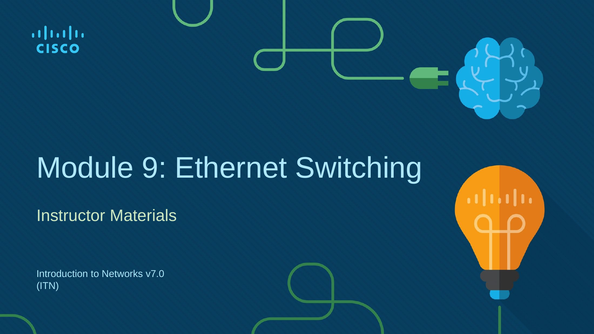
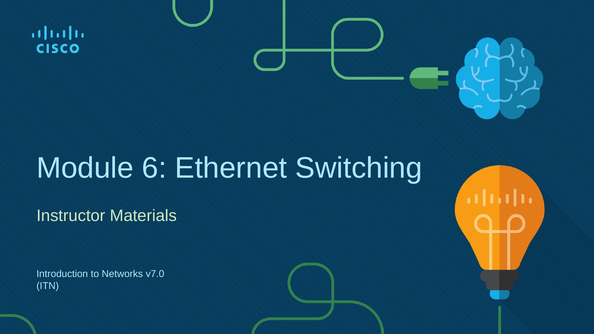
9: 9 -> 6
